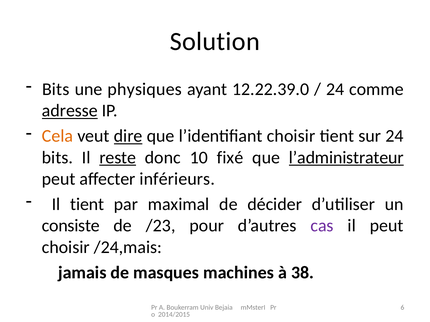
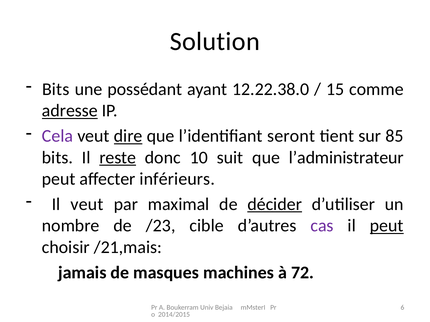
physiques: physiques -> possédant
12.22.39.0: 12.22.39.0 -> 12.22.38.0
24 at (335, 89): 24 -> 15
Cela colour: orange -> purple
l’identifiant choisir: choisir -> seront
sur 24: 24 -> 85
fixé: fixé -> suit
l’administrateur underline: present -> none
Il tient: tient -> veut
décider underline: none -> present
consiste: consiste -> nombre
pour: pour -> cible
peut at (387, 226) underline: none -> present
/24,mais: /24,mais -> /21,mais
38: 38 -> 72
